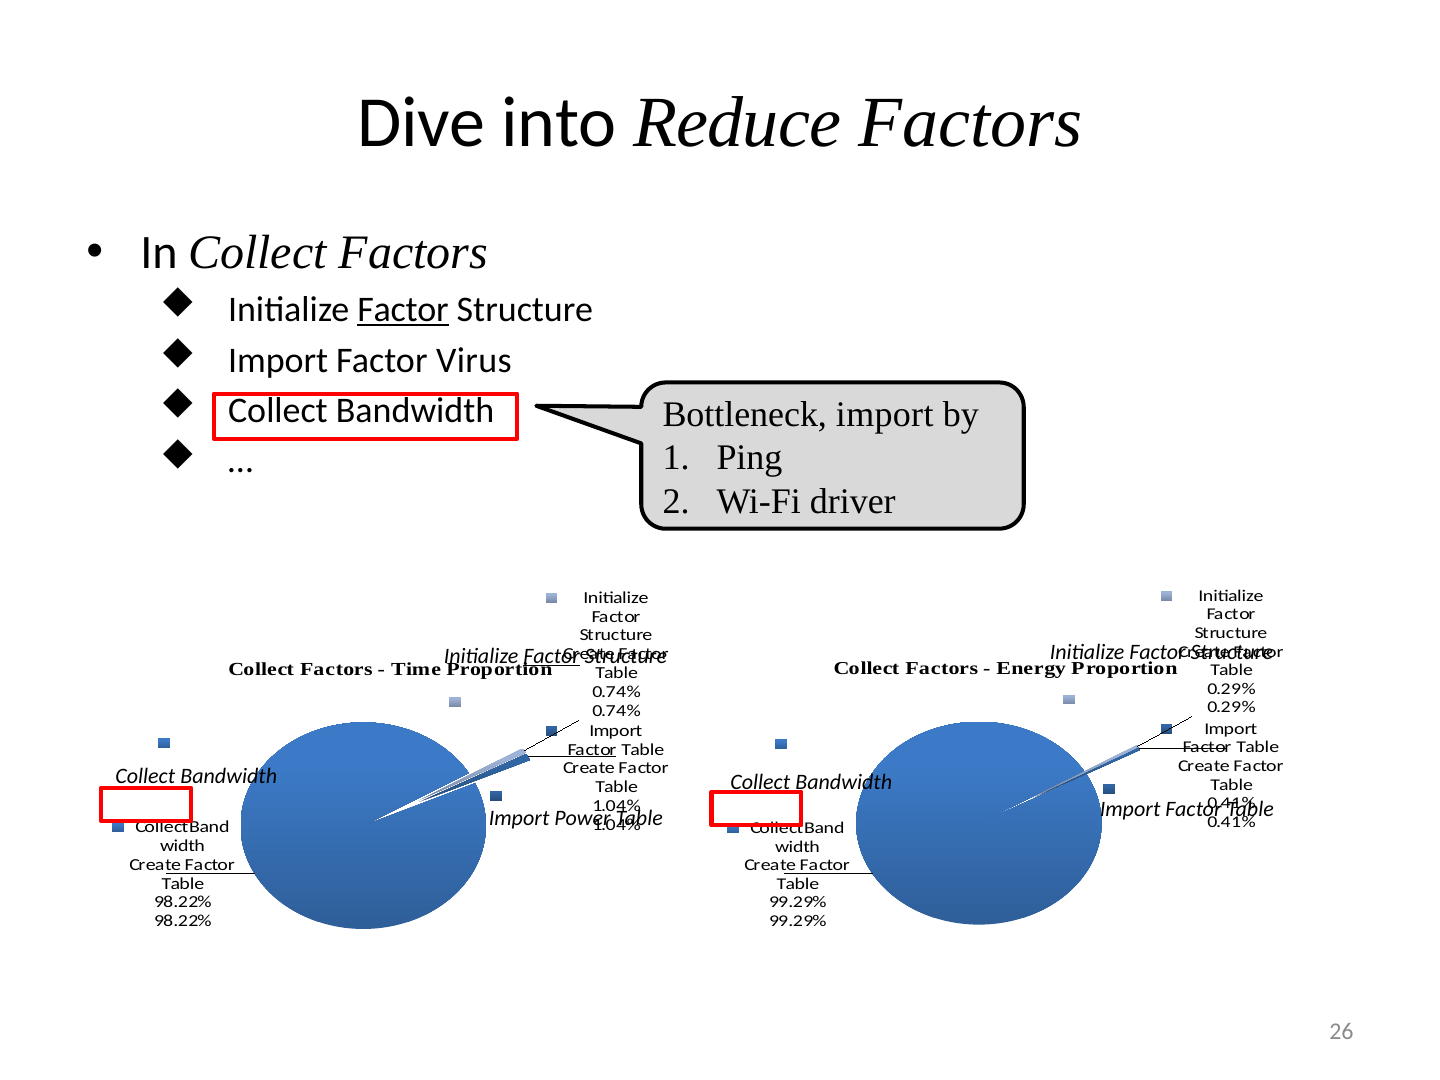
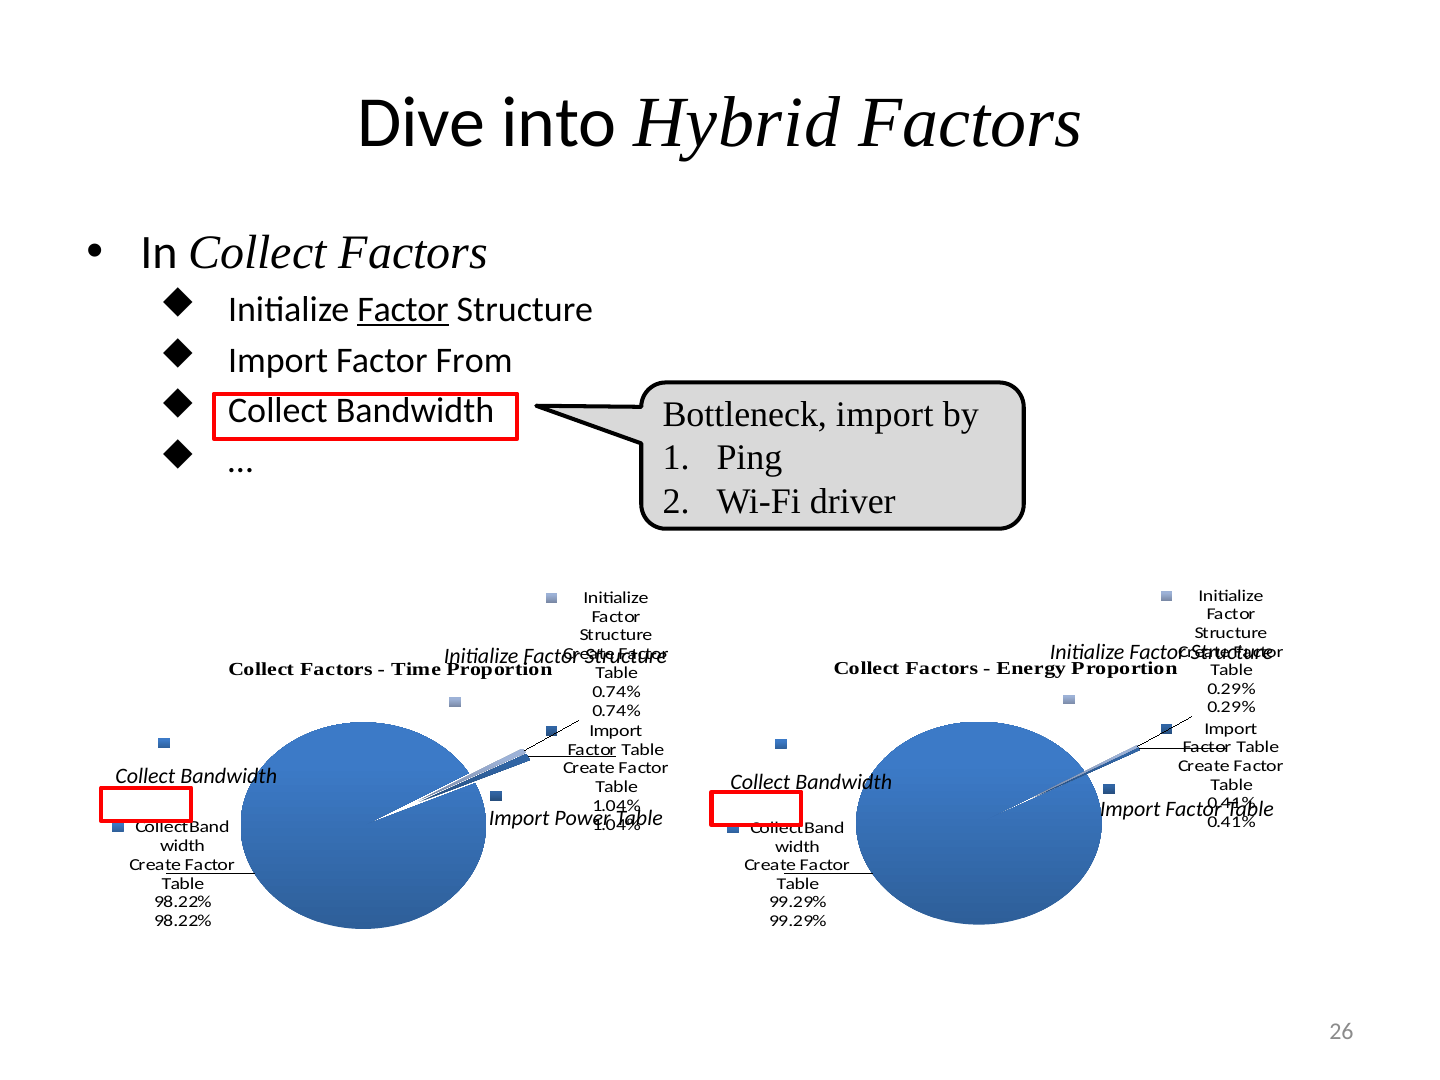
Reduce: Reduce -> Hybrid
Virus: Virus -> From
Factor at (552, 656) underline: present -> none
